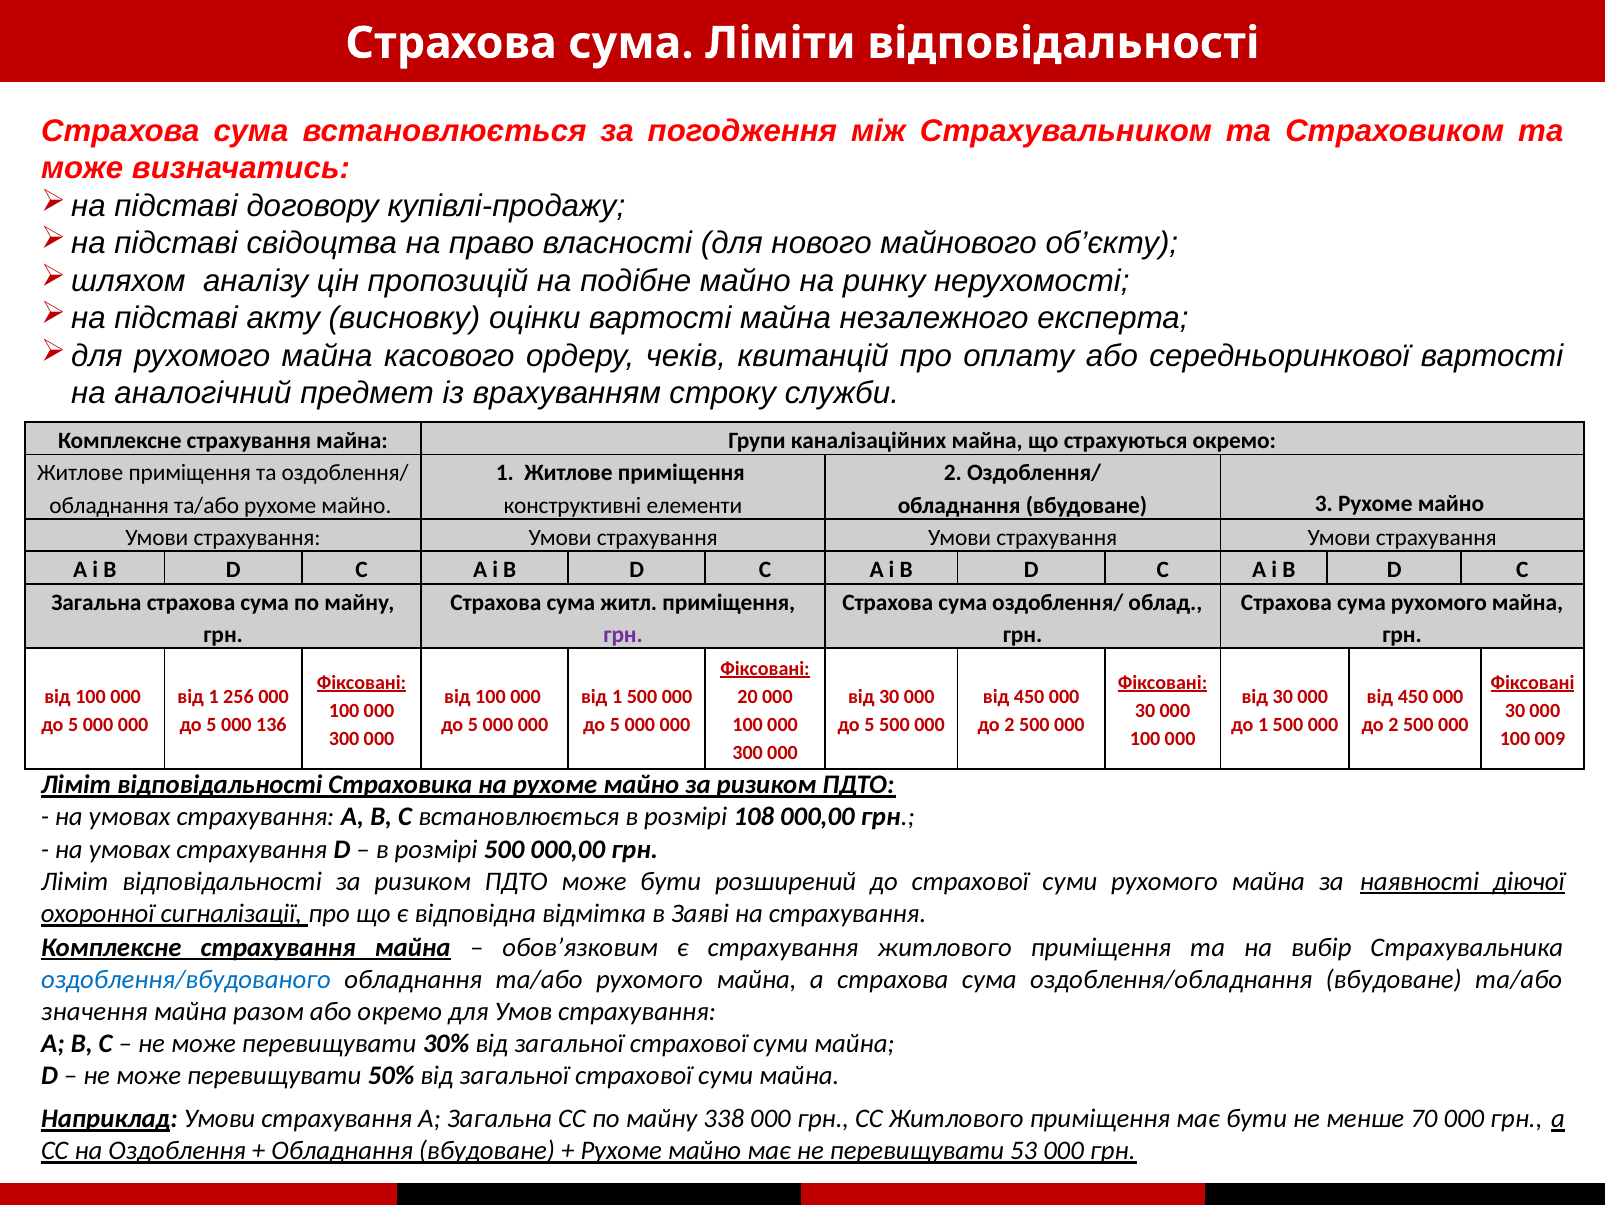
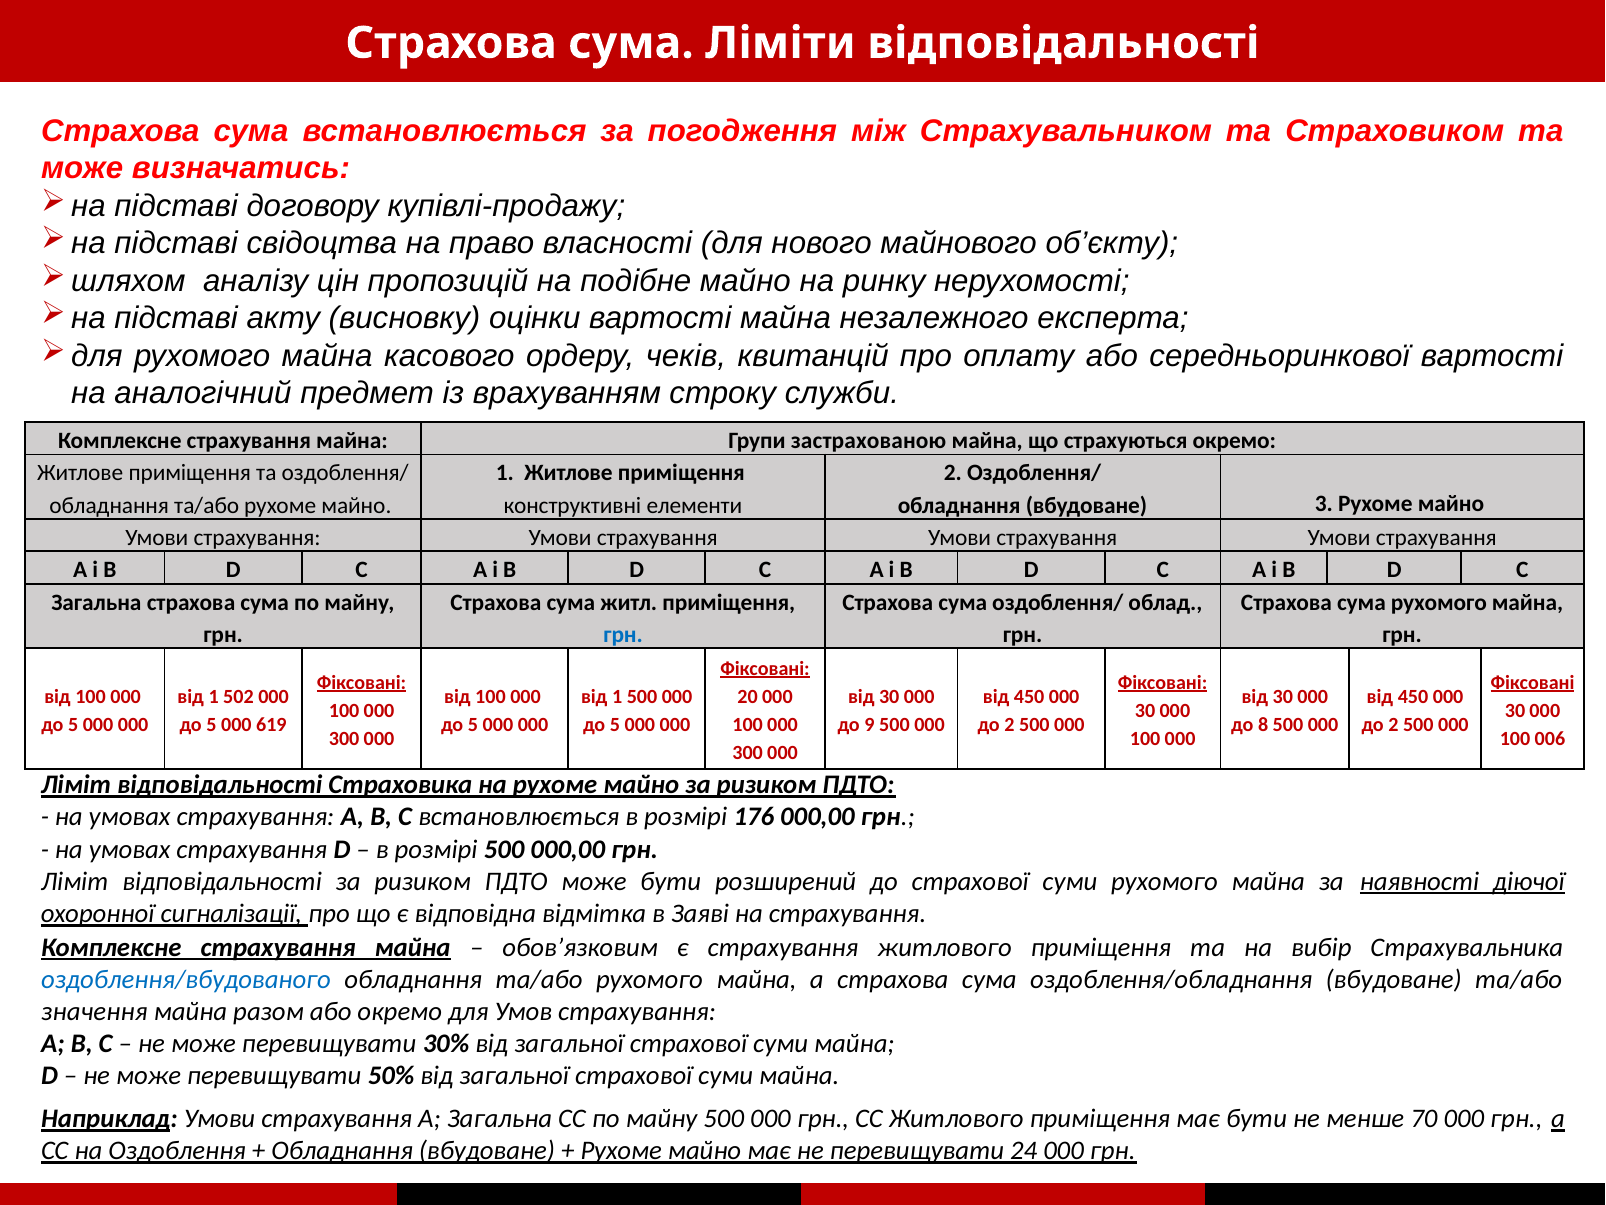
каналізаційних: каналізаційних -> застрахованою
грн at (623, 635) colour: purple -> blue
256: 256 -> 502
136: 136 -> 619
5 at (870, 724): 5 -> 9
до 1: 1 -> 8
009: 009 -> 006
108: 108 -> 176
майну 338: 338 -> 500
53: 53 -> 24
